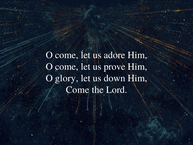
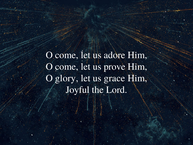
down: down -> grace
Come at (78, 90): Come -> Joyful
